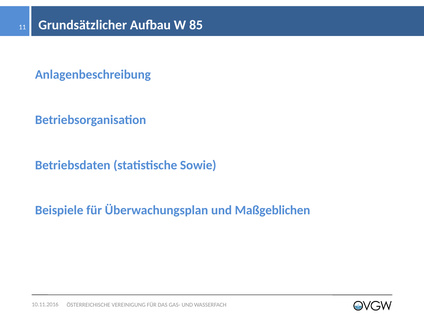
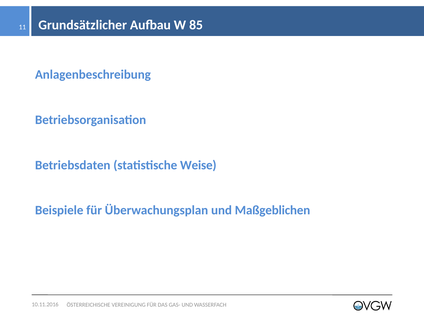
Sowie: Sowie -> Weise
